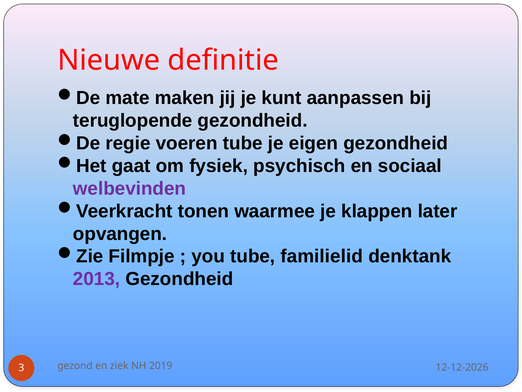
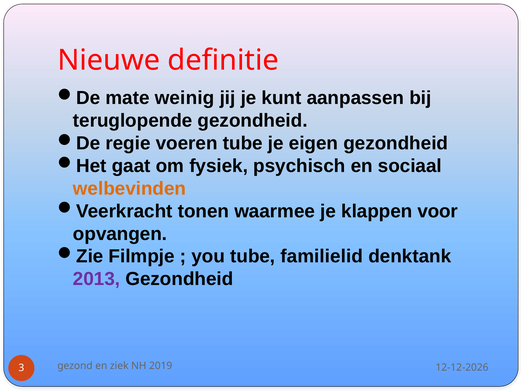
maken: maken -> weinig
welbevinden colour: purple -> orange
later: later -> voor
